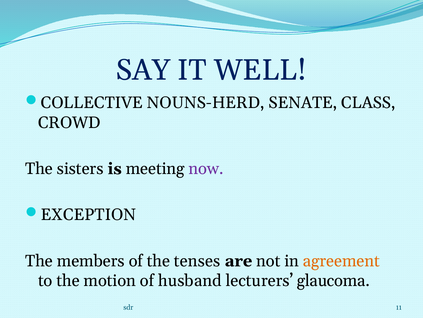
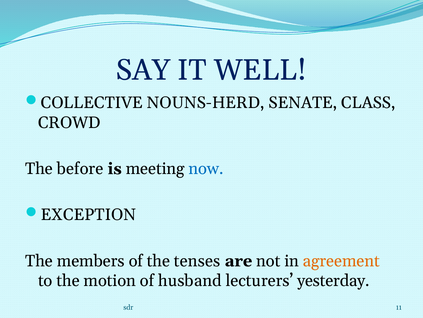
sisters: sisters -> before
now colour: purple -> blue
glaucoma: glaucoma -> yesterday
